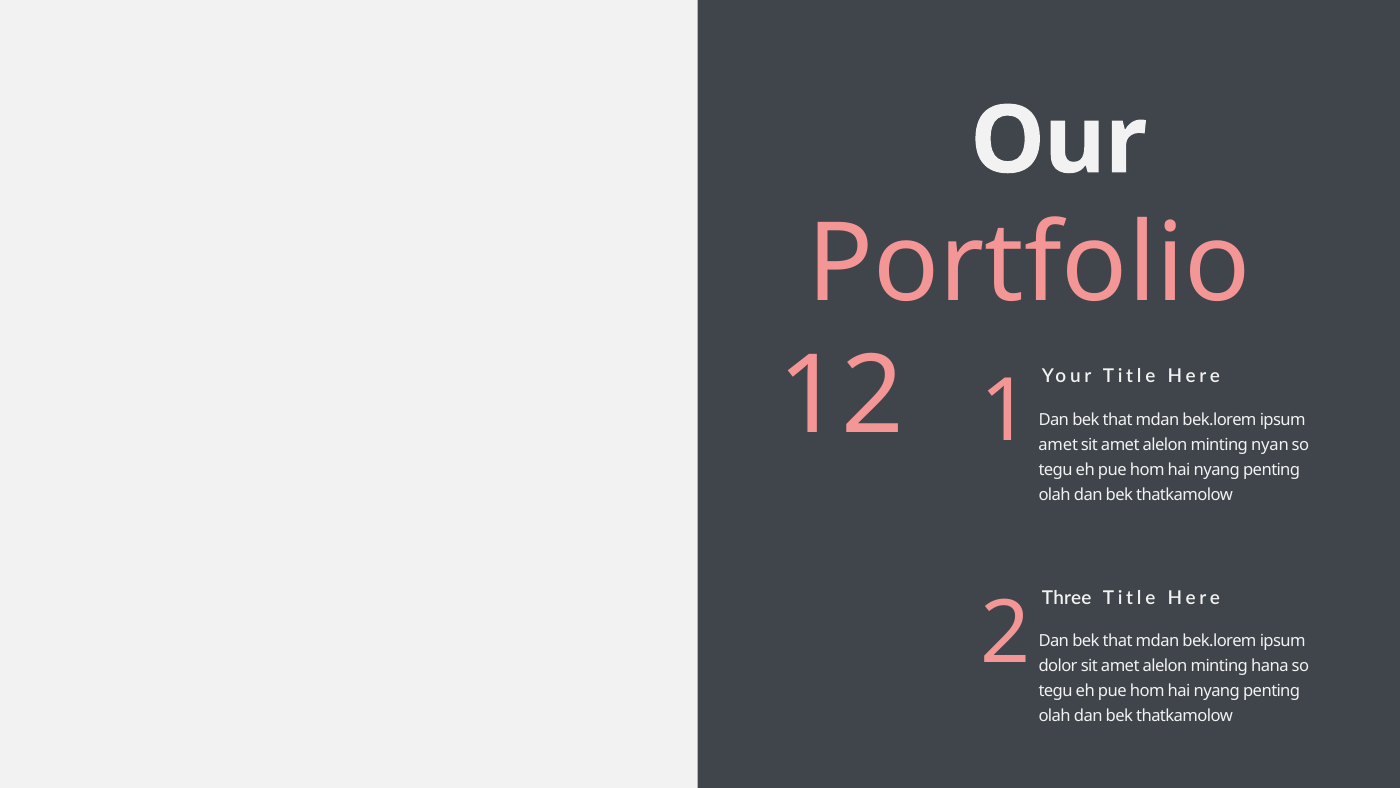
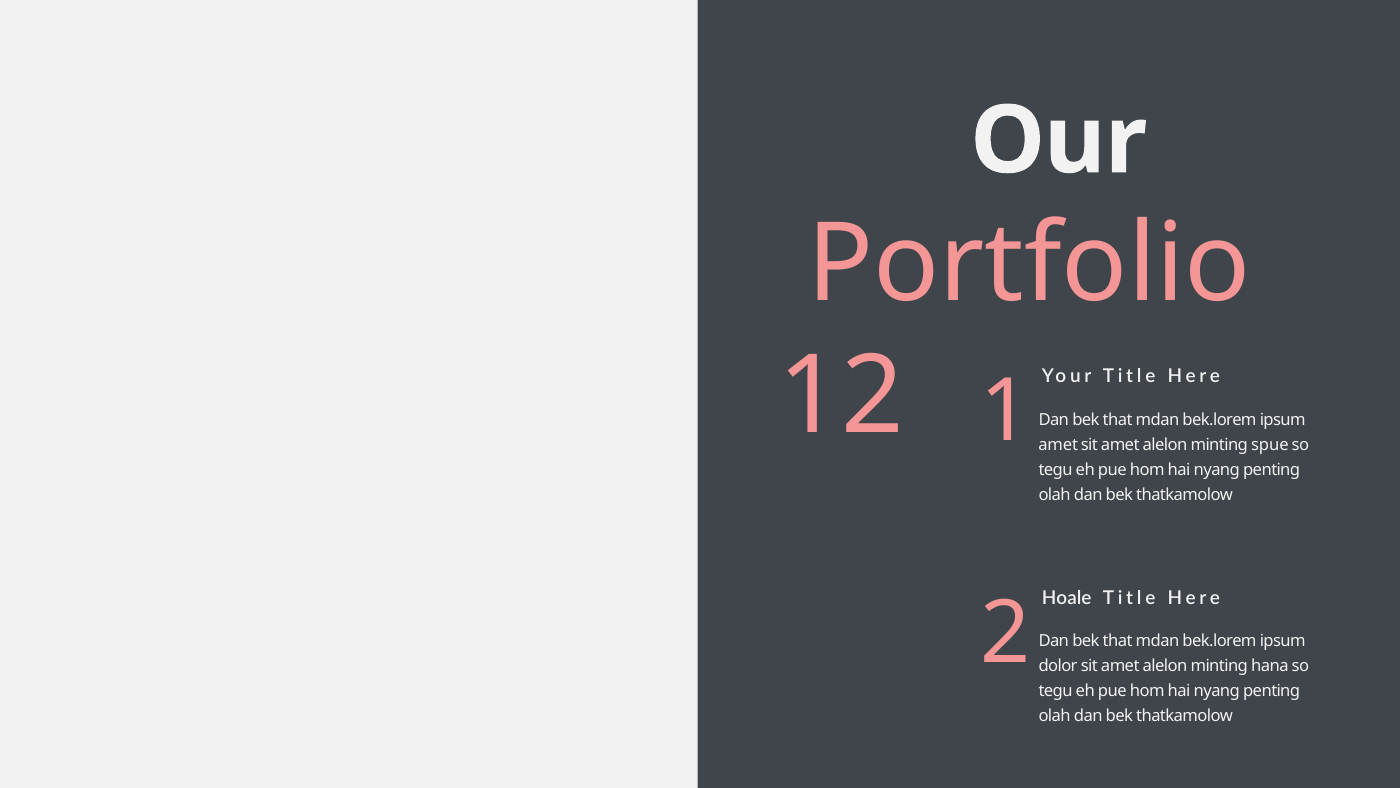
nyan: nyan -> spue
Three: Three -> Hoale
